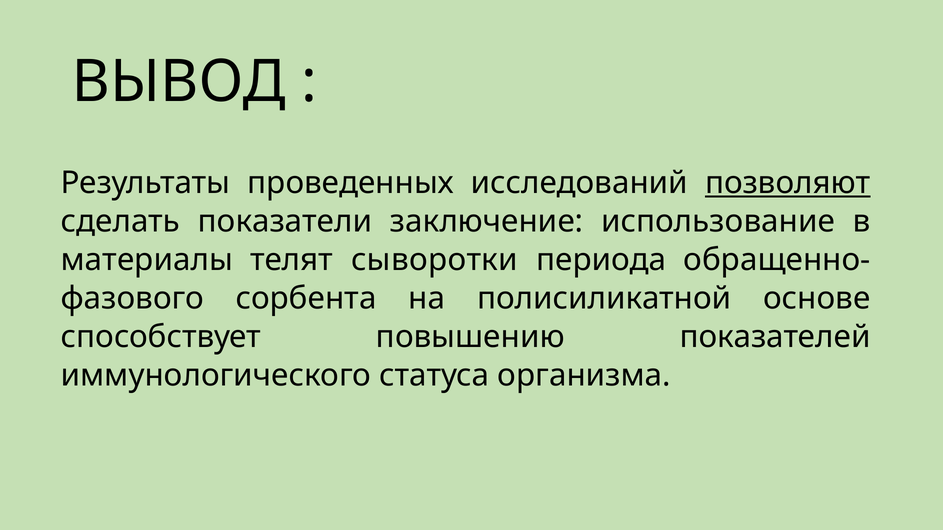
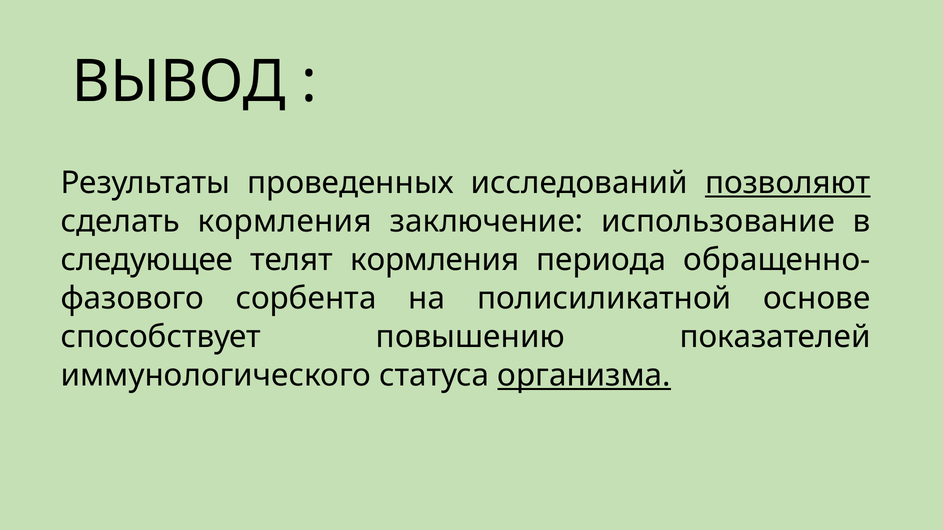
сделать показатели: показатели -> кормления
материалы: материалы -> следующее
телят сыворотки: сыворотки -> кормления
организма underline: none -> present
